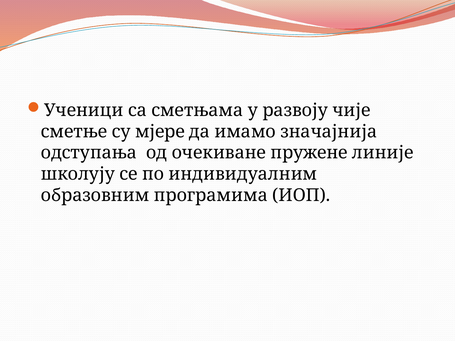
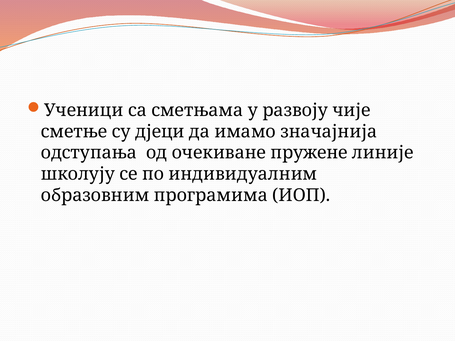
мјере: мјере -> дјеци
